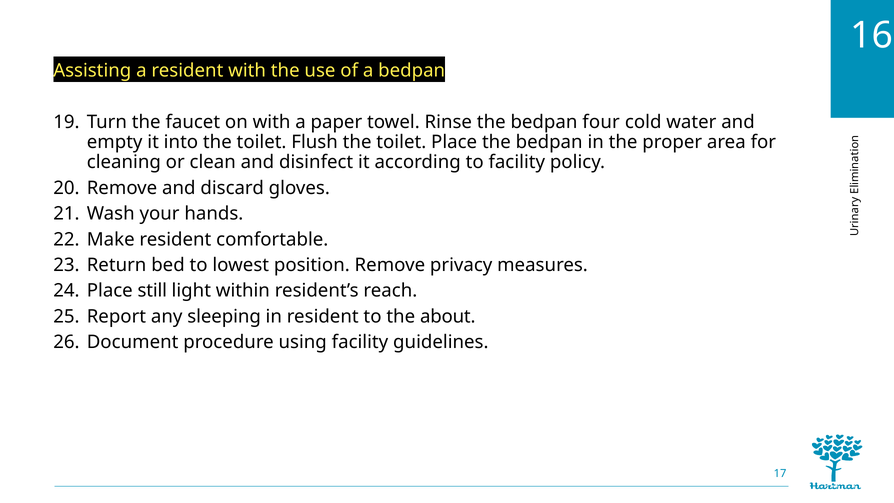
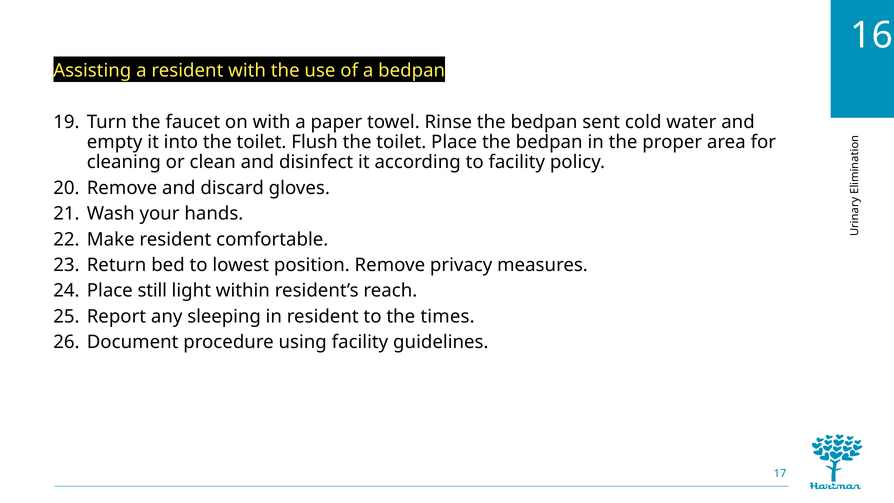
four: four -> sent
about: about -> times
